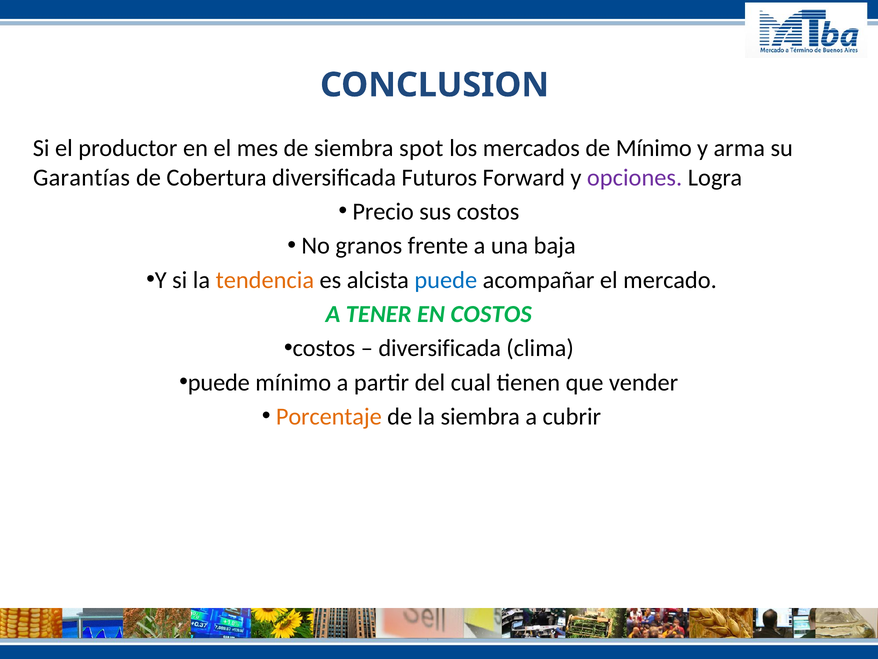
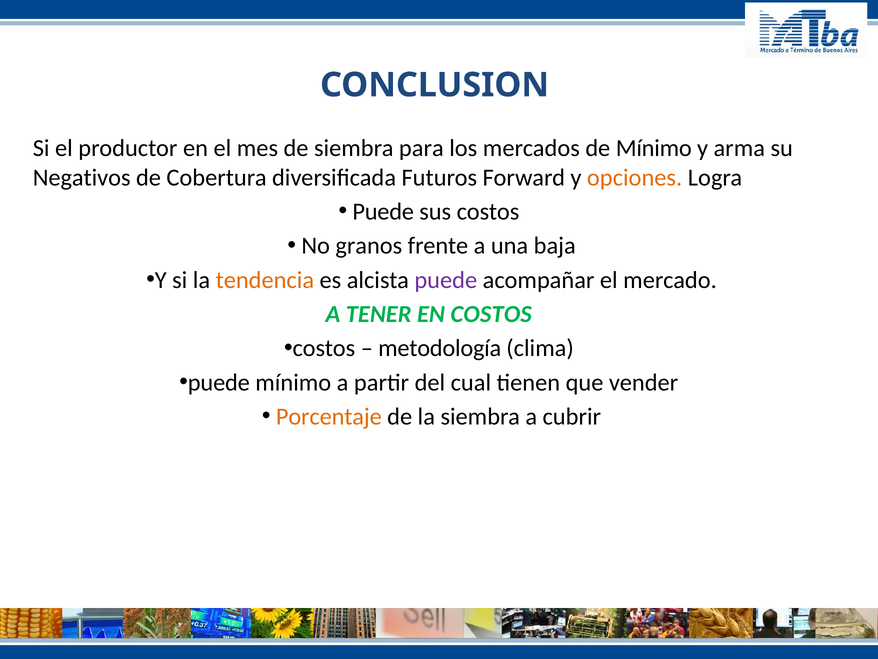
spot: spot -> para
Garantías: Garantías -> Negativos
opciones colour: purple -> orange
Precio at (383, 212): Precio -> Puede
puede at (446, 280) colour: blue -> purple
diversificada at (440, 348): diversificada -> metodología
